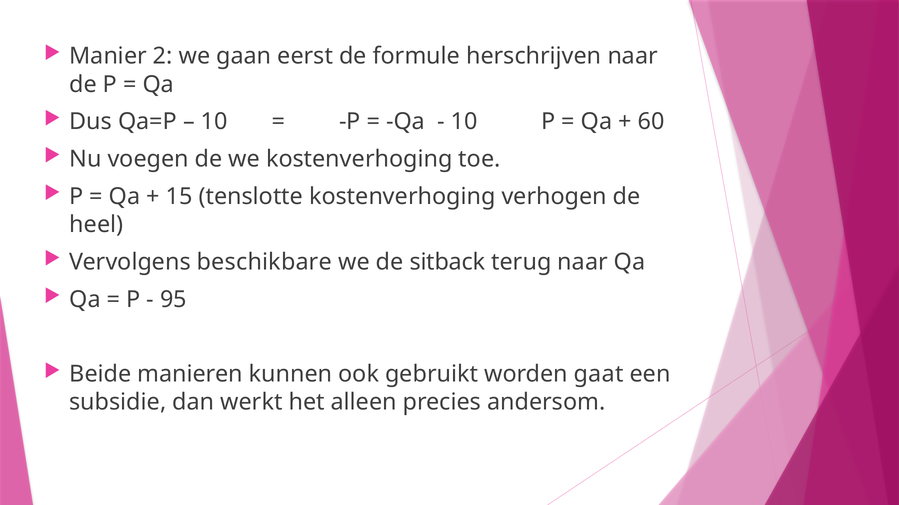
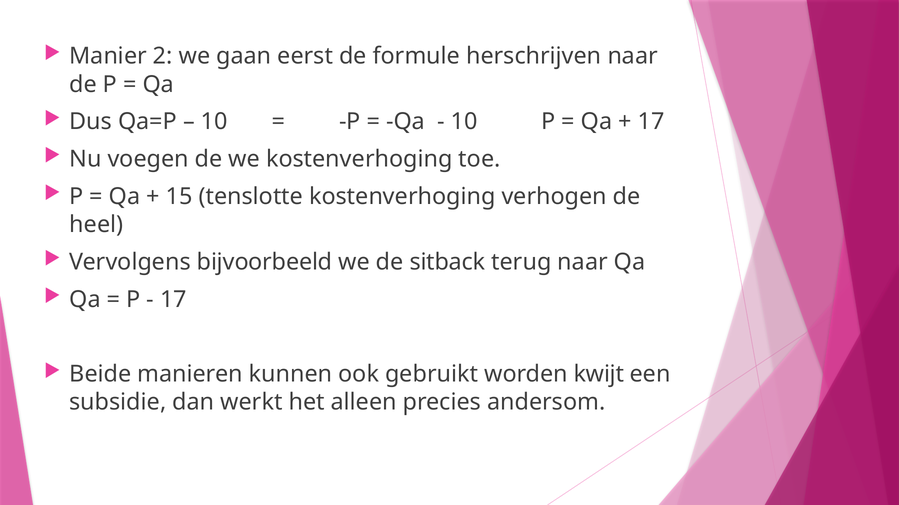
60 at (651, 122): 60 -> 17
beschikbare: beschikbare -> bijvoorbeeld
95 at (173, 300): 95 -> 17
gaat: gaat -> kwijt
